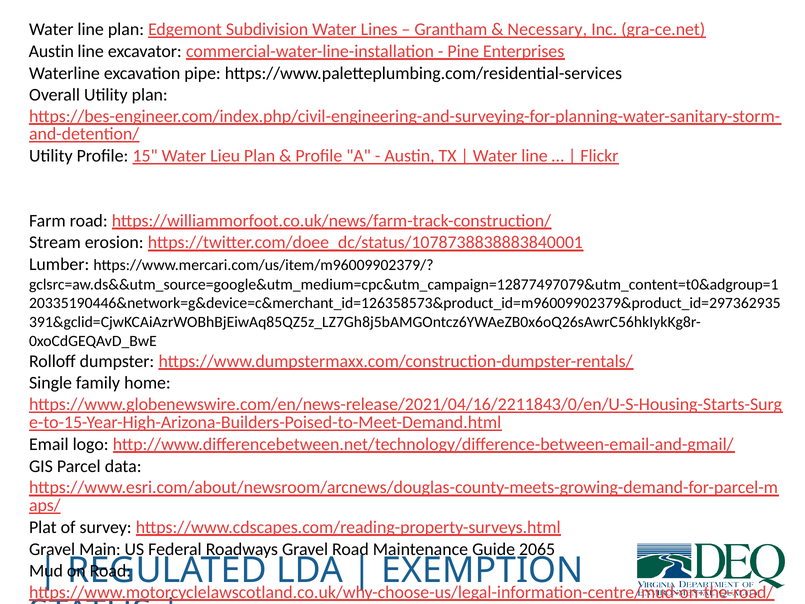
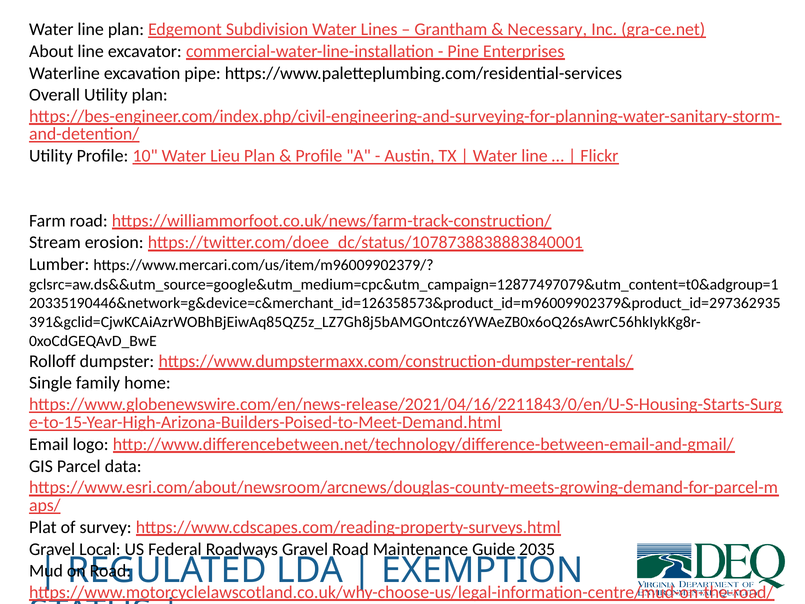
Austin at (51, 51): Austin -> About
15: 15 -> 10
Main: Main -> Local
2065: 2065 -> 2035
